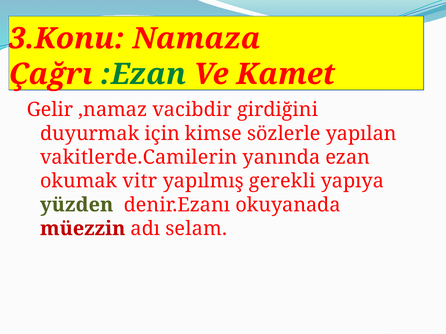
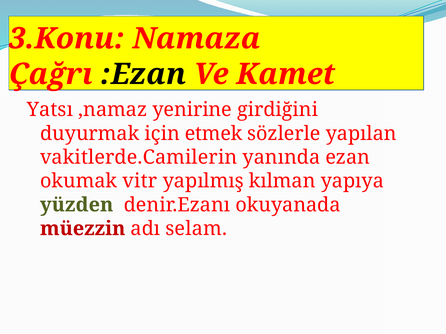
:Ezan colour: green -> black
Gelir: Gelir -> Yatsı
vacibdir: vacibdir -> yenirine
kimse: kimse -> etmek
gerekli: gerekli -> kılman
